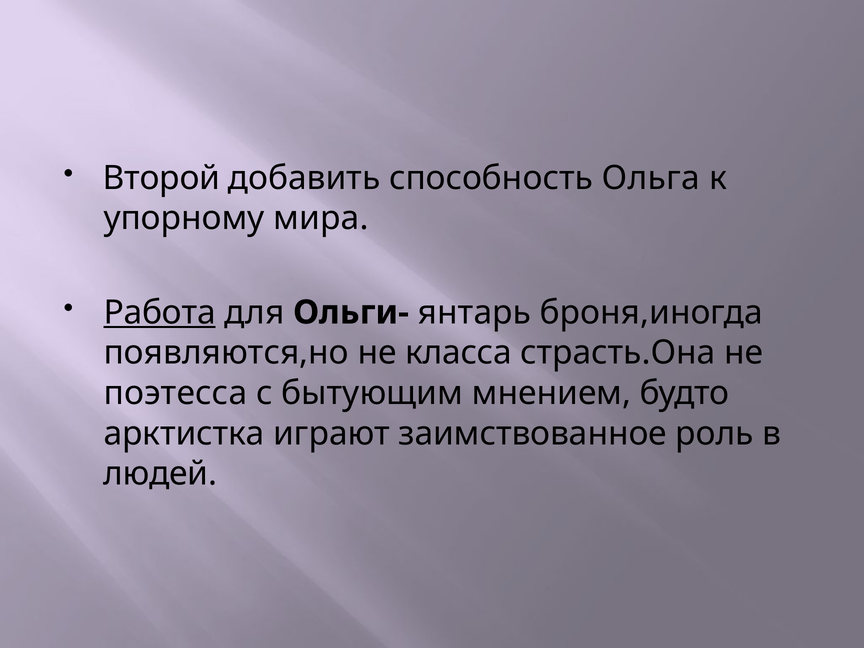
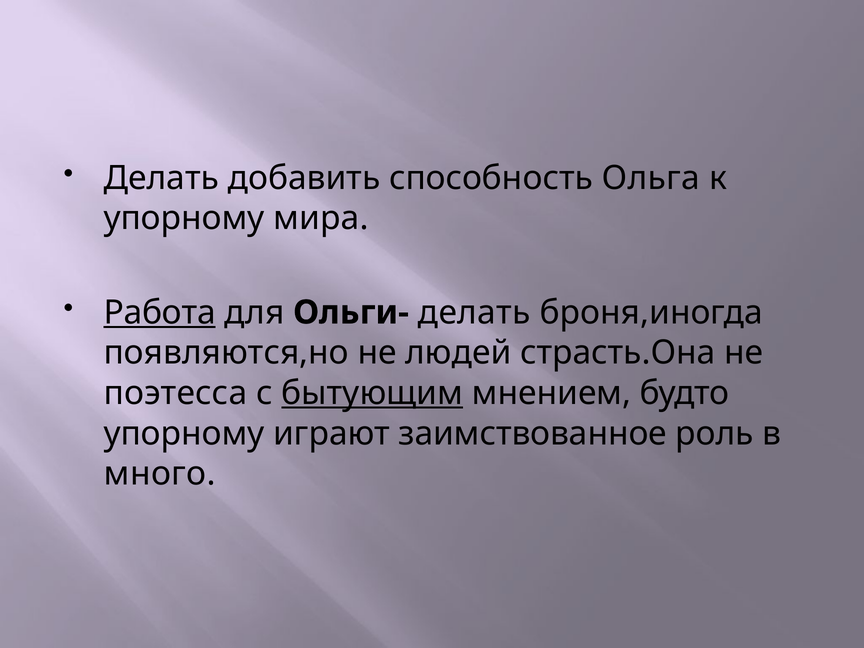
Второй at (162, 178): Второй -> Делать
Ольги- янтарь: янтарь -> делать
класса: класса -> людей
бытующим underline: none -> present
арктистка at (184, 433): арктистка -> упорному
людей: людей -> много
